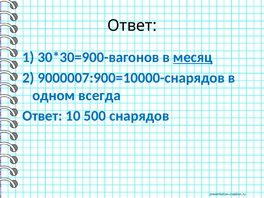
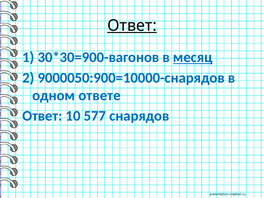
Ответ at (132, 26) underline: none -> present
9000007:900=10000-снарядов: 9000007:900=10000-снарядов -> 9000050:900=10000-снарядов
всегда: всегда -> ответе
500: 500 -> 577
